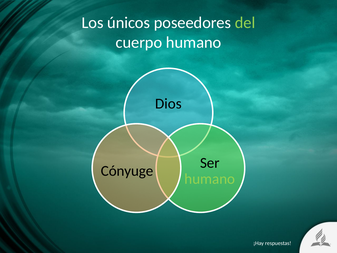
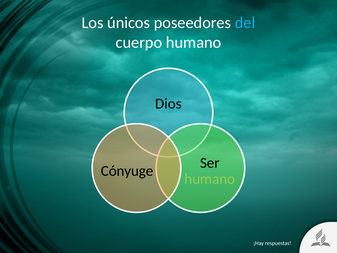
del colour: light green -> light blue
